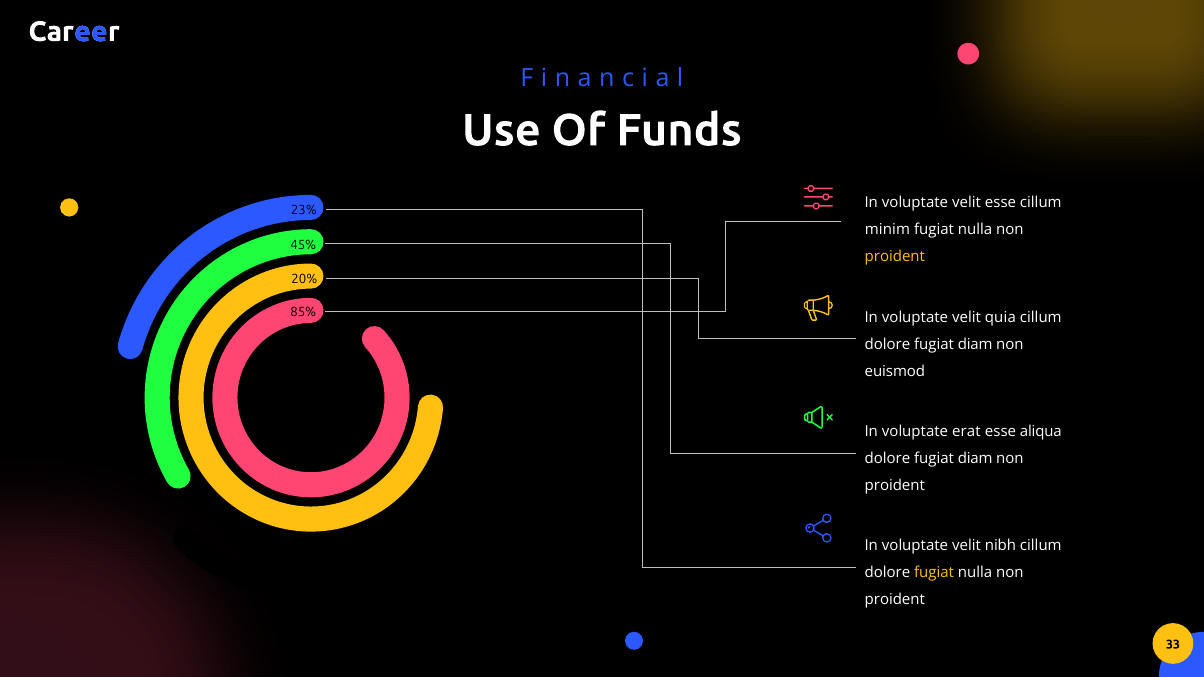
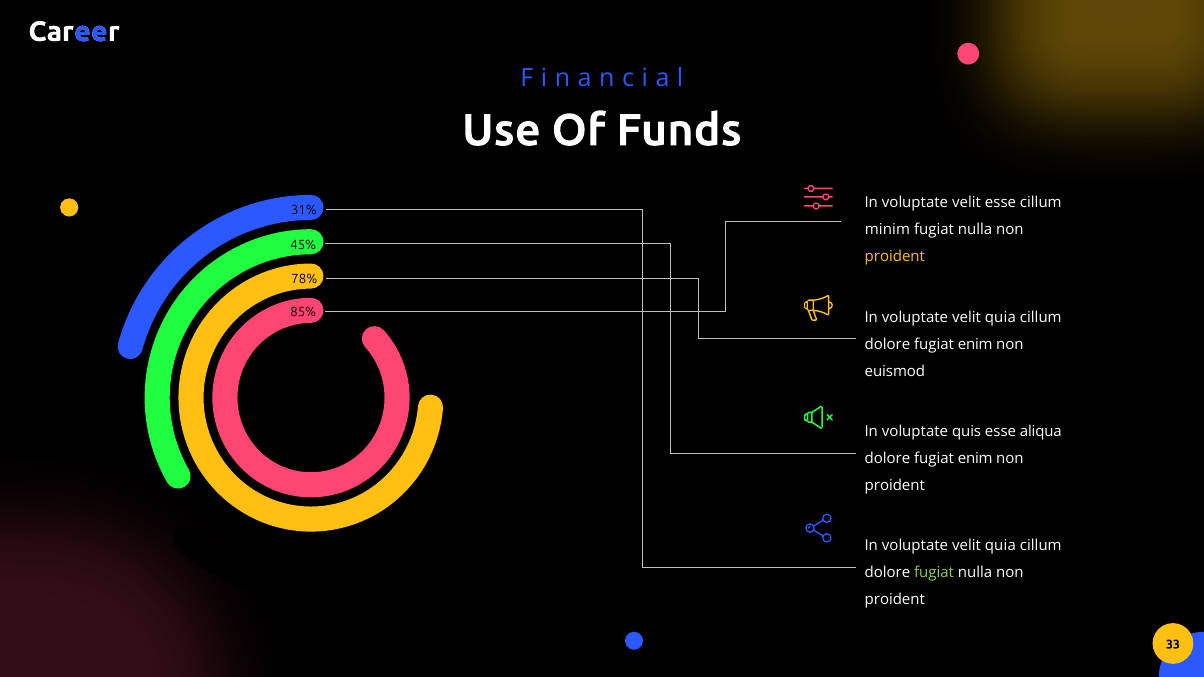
23%: 23% -> 31%
20%: 20% -> 78%
diam at (975, 344): diam -> enim
erat: erat -> quis
diam at (975, 459): diam -> enim
nibh at (1000, 546): nibh -> quia
fugiat at (934, 573) colour: yellow -> light green
